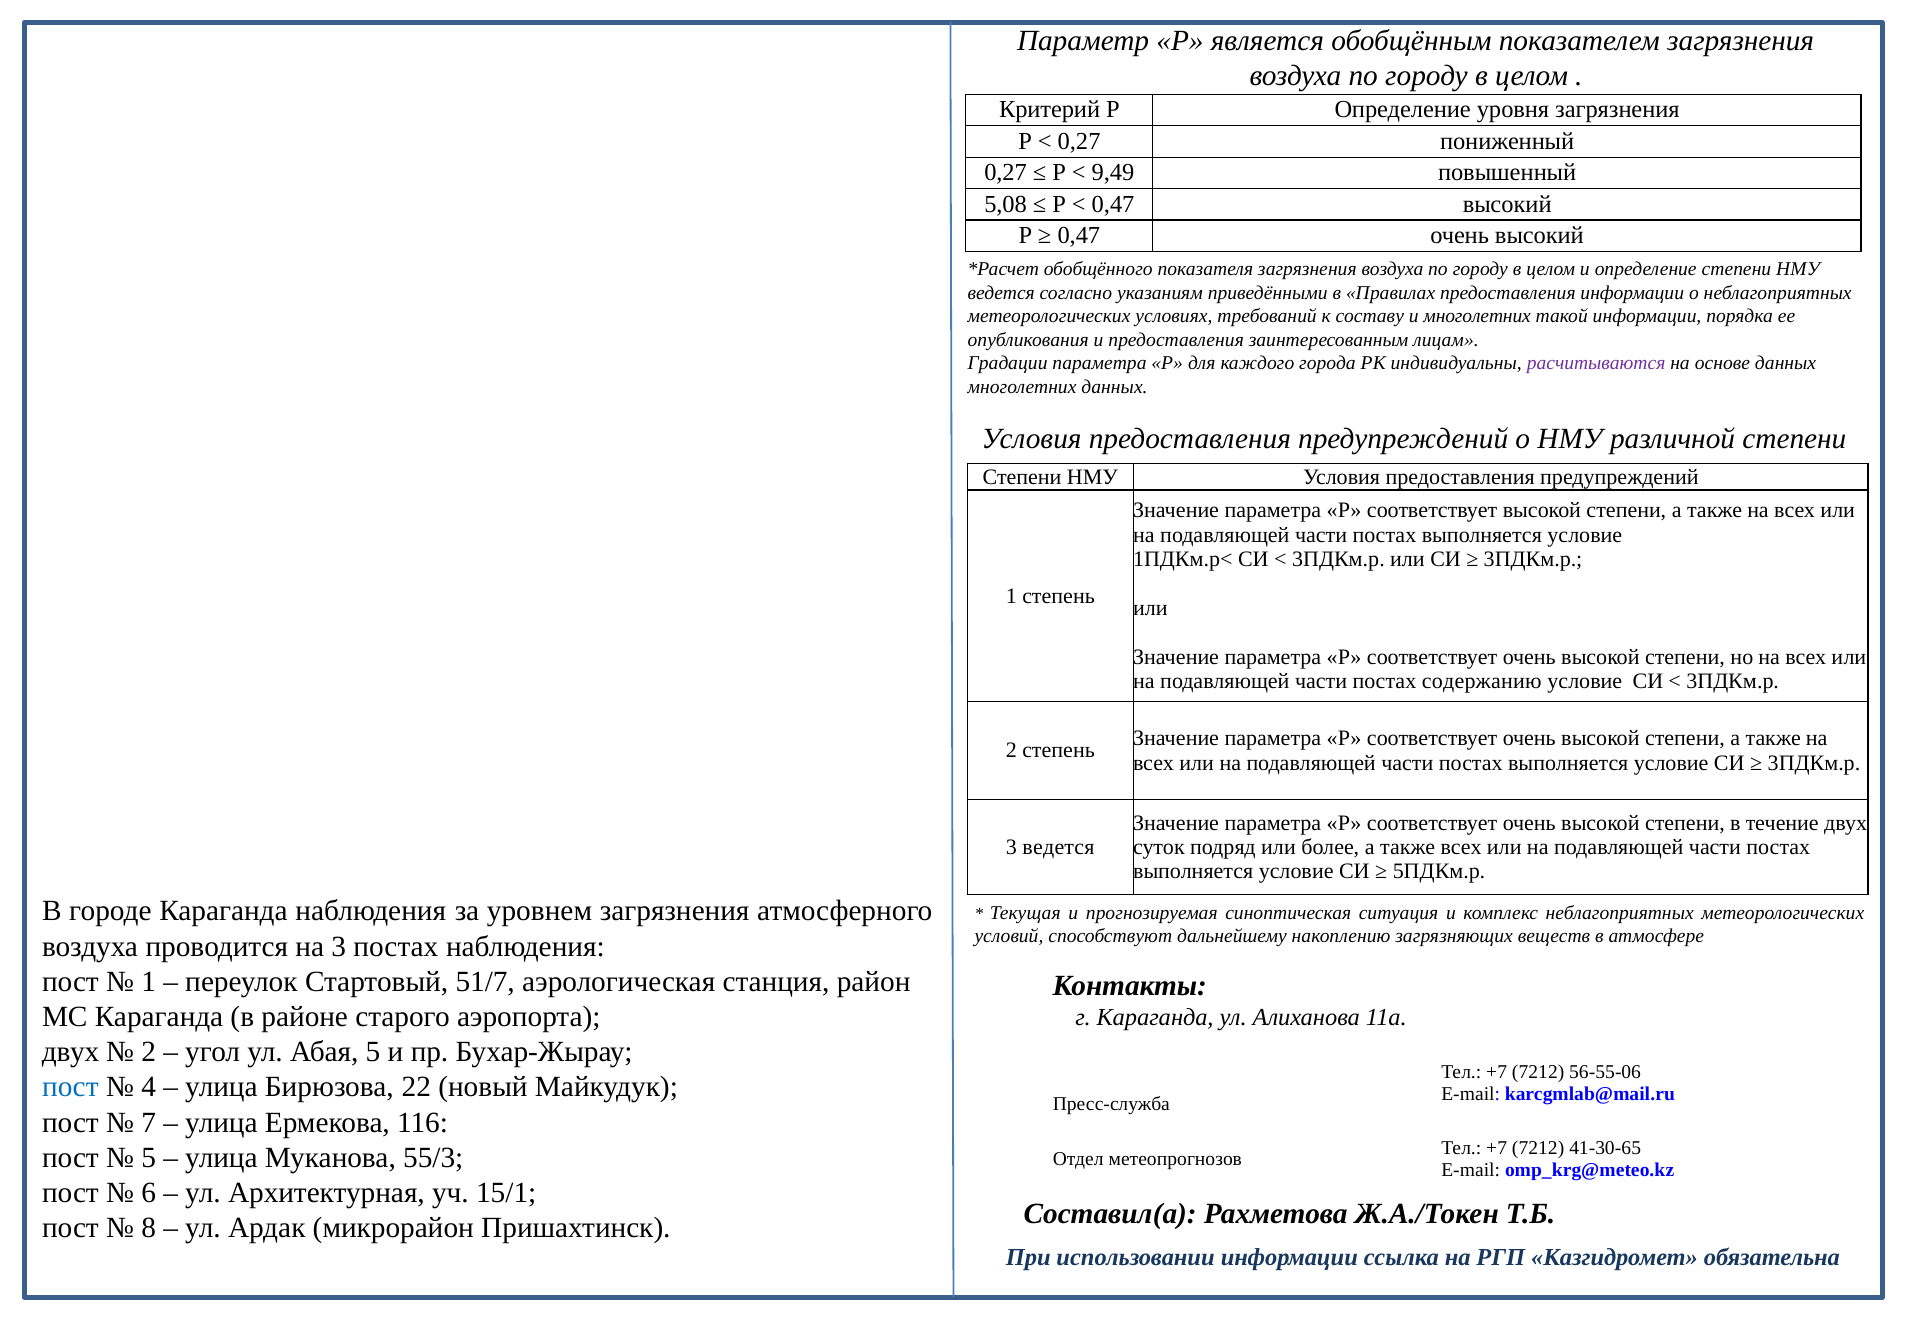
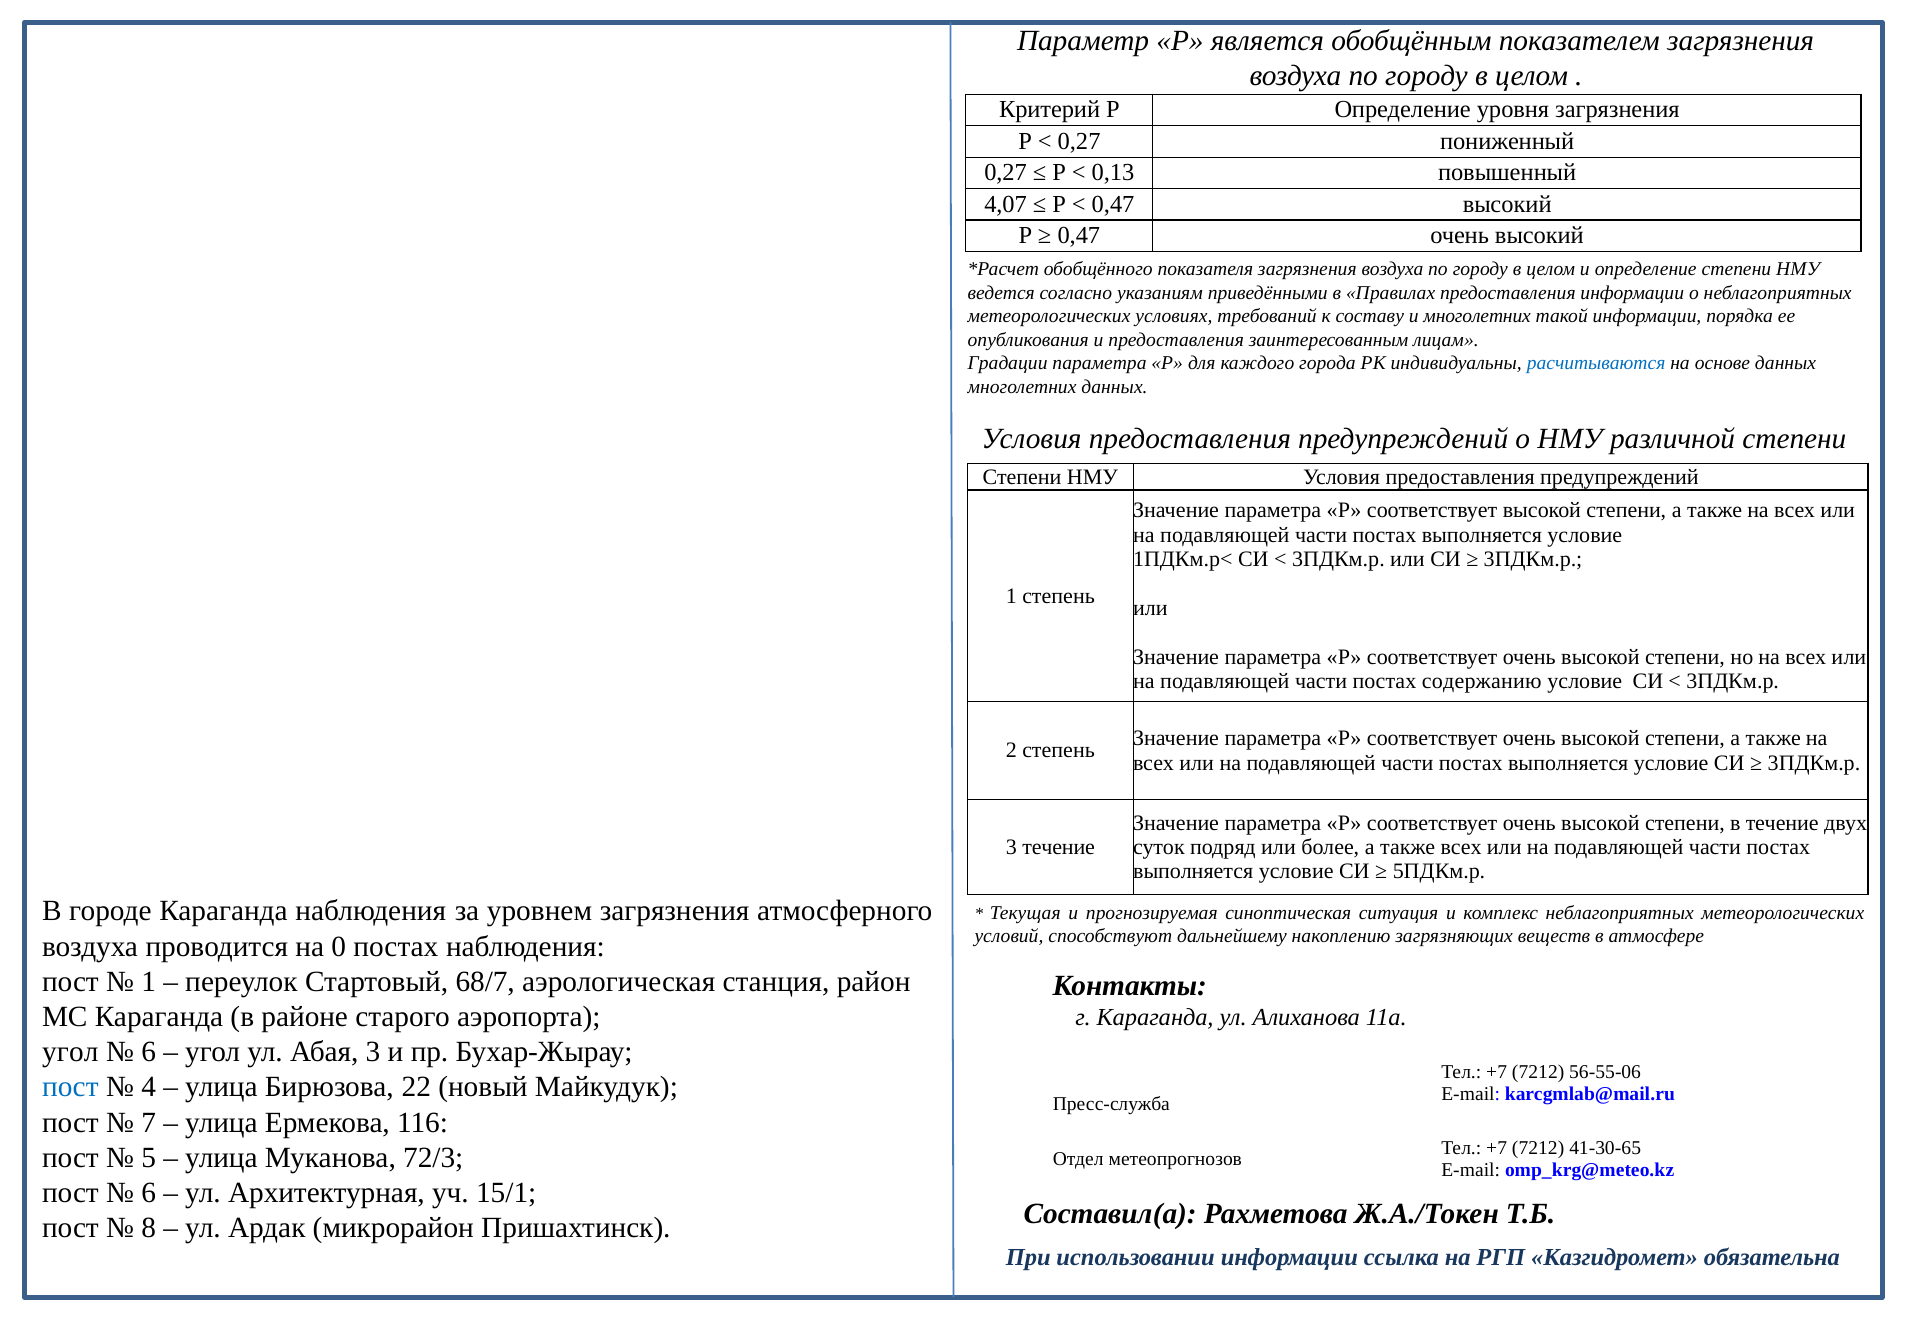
9,49: 9,49 -> 0,13
5,08: 5,08 -> 4,07
расчитываются colour: purple -> blue
3 ведется: ведется -> течение
на 3: 3 -> 0
51/7: 51/7 -> 68/7
двух at (71, 1052): двух -> угол
2 at (149, 1052): 2 -> 6
Абая 5: 5 -> 3
55/3: 55/3 -> 72/3
